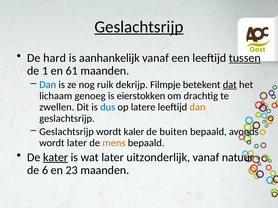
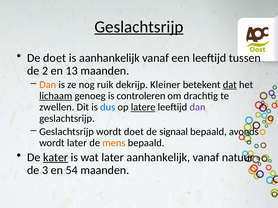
De hard: hard -> doet
tussen underline: present -> none
1: 1 -> 2
61: 61 -> 13
Dan at (48, 85) colour: blue -> orange
Filmpje: Filmpje -> Kleiner
lichaam underline: none -> present
eierstokken: eierstokken -> controleren
latere underline: none -> present
dan at (197, 107) colour: orange -> purple
wordt kaler: kaler -> doet
buiten: buiten -> signaal
later uitzonderlijk: uitzonderlijk -> aanhankelijk
6: 6 -> 3
23: 23 -> 54
